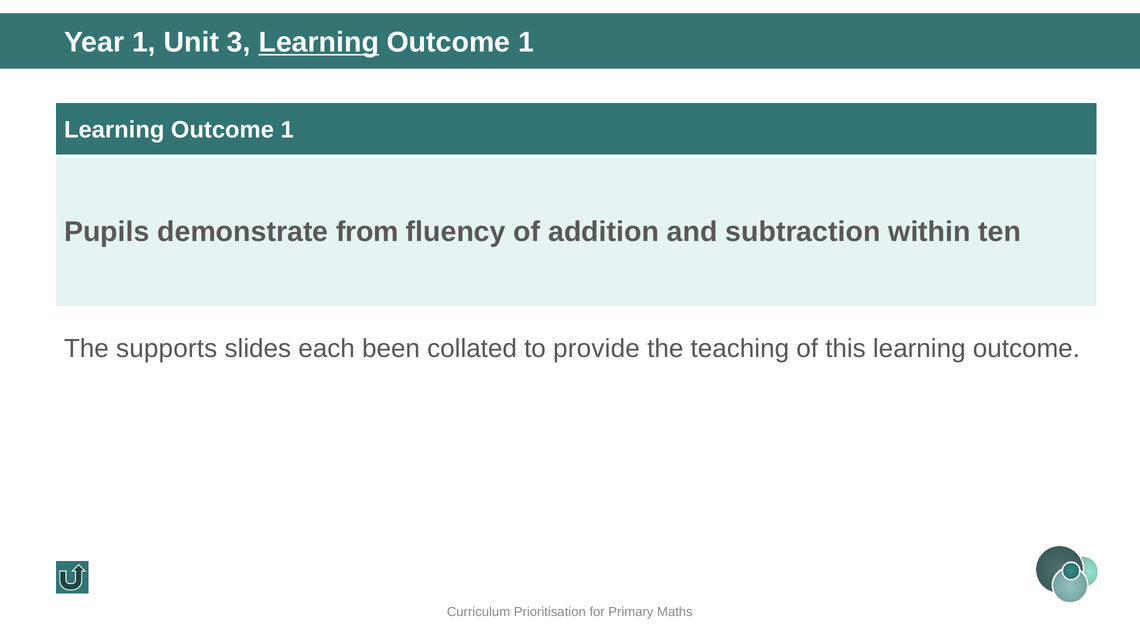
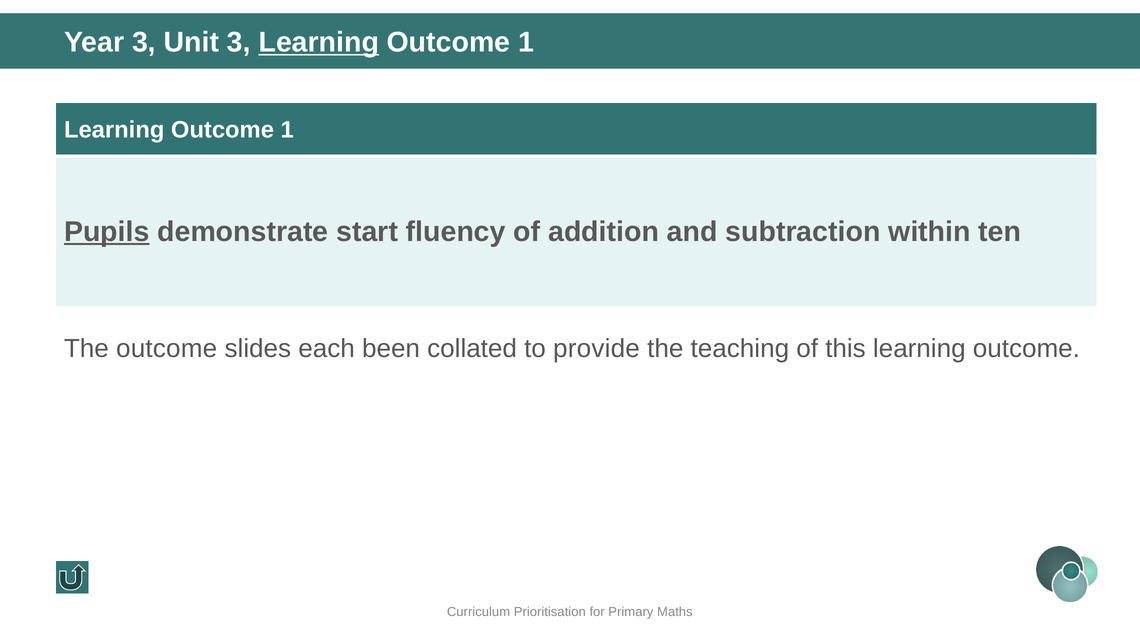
Year 1: 1 -> 3
Pupils underline: none -> present
from: from -> start
The supports: supports -> outcome
